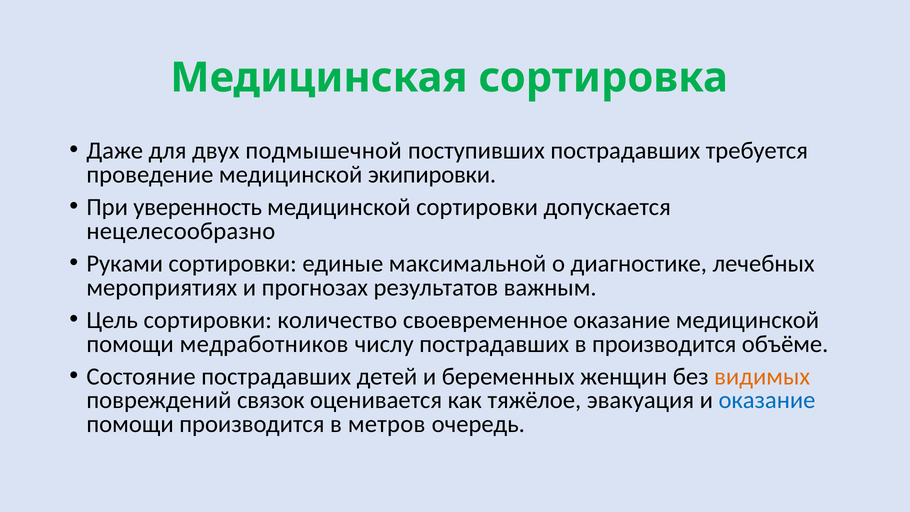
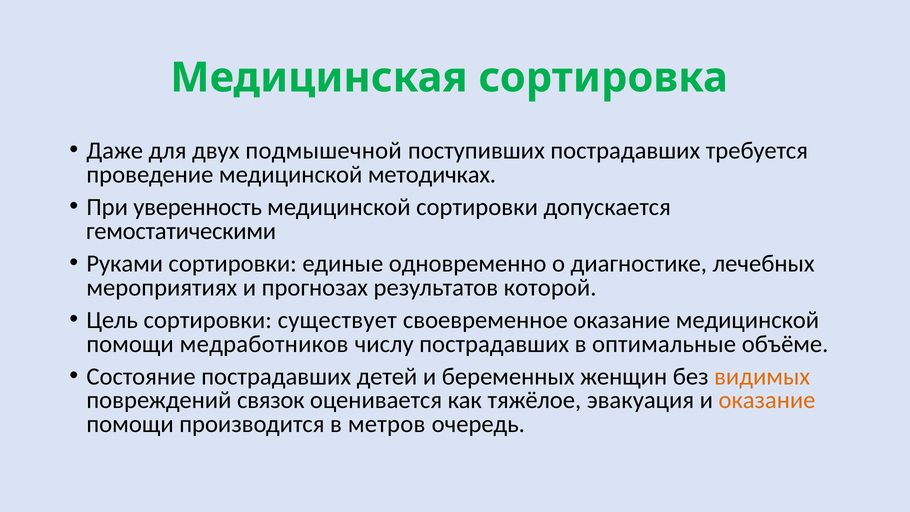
экипировки: экипировки -> методичках
нецелесообразно: нецелесообразно -> гемостатическими
максимальной: максимальной -> одновременно
важным: важным -> которой
количество: количество -> существует
в производится: производится -> оптимальные
оказание at (767, 400) colour: blue -> orange
